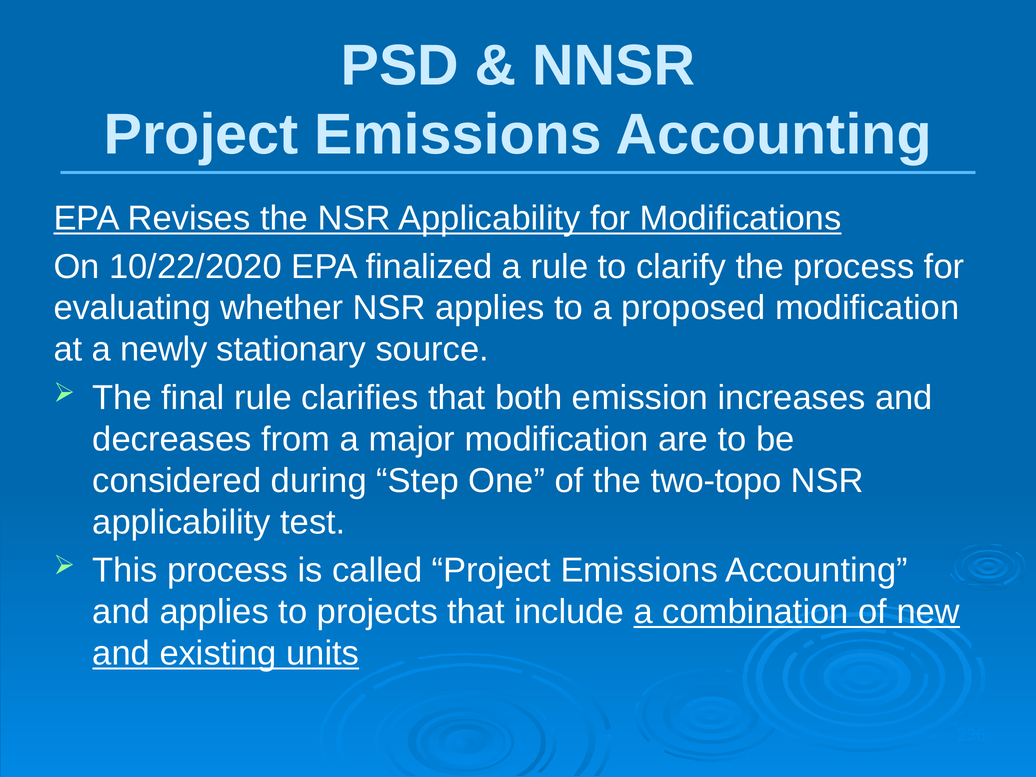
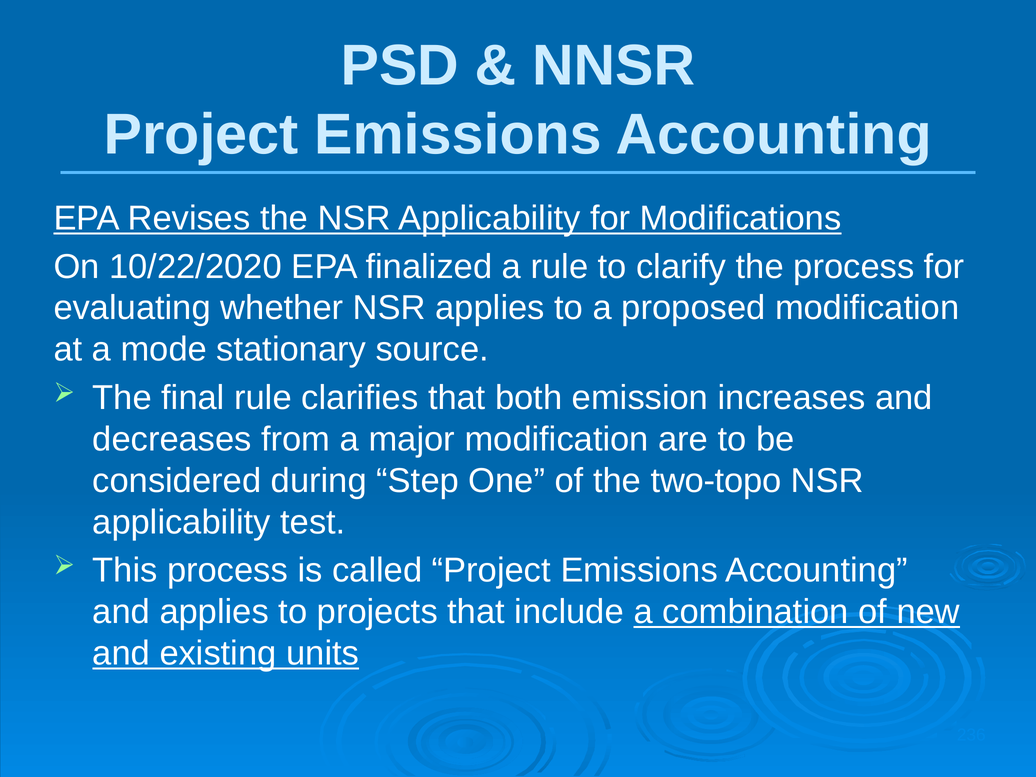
newly: newly -> mode
